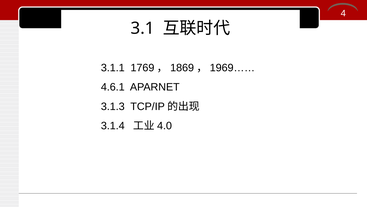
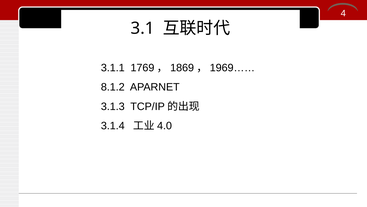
4.6.1: 4.6.1 -> 8.1.2
